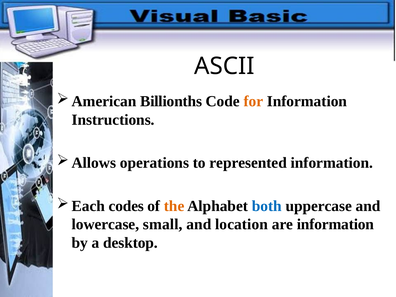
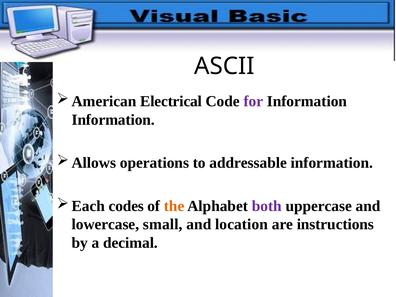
Billionths: Billionths -> Electrical
for colour: orange -> purple
Instructions at (113, 120): Instructions -> Information
represented: represented -> addressable
both colour: blue -> purple
are information: information -> instructions
desktop: desktop -> decimal
